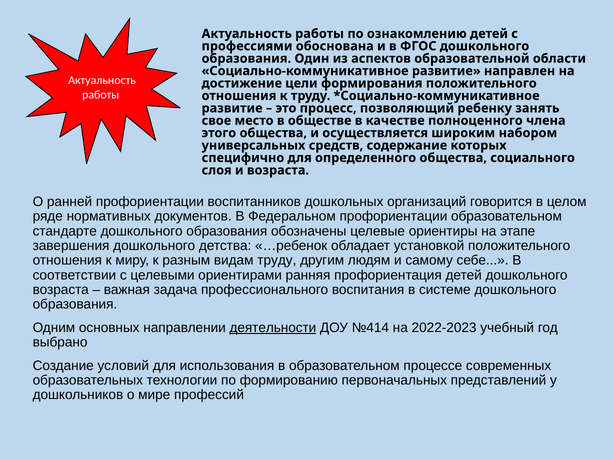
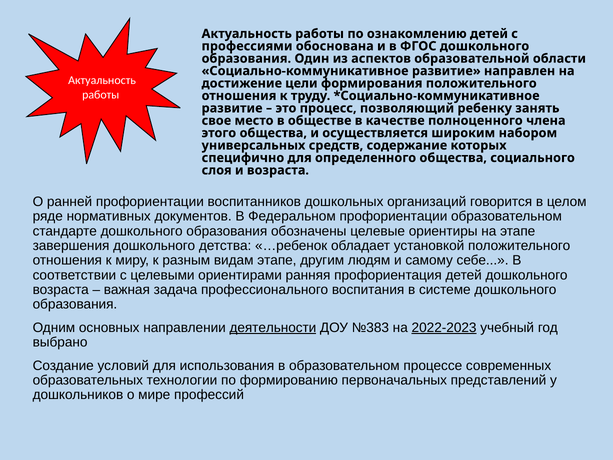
видам труду: труду -> этапе
№414: №414 -> №383
2022-2023 underline: none -> present
